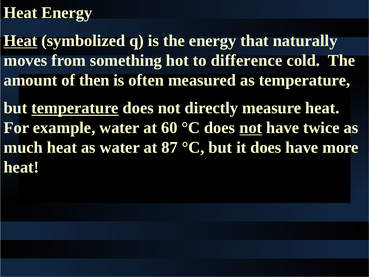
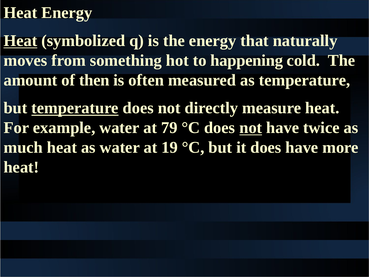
difference: difference -> happening
60: 60 -> 79
87: 87 -> 19
